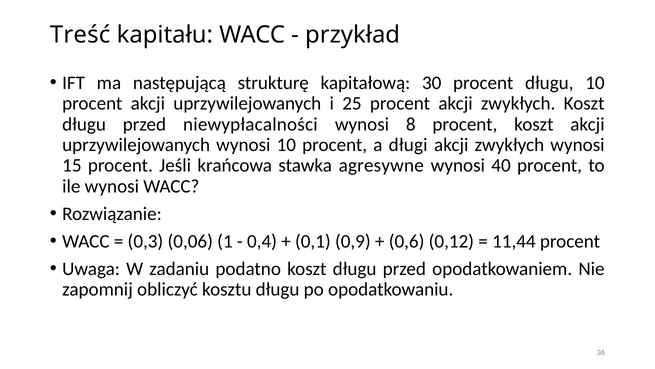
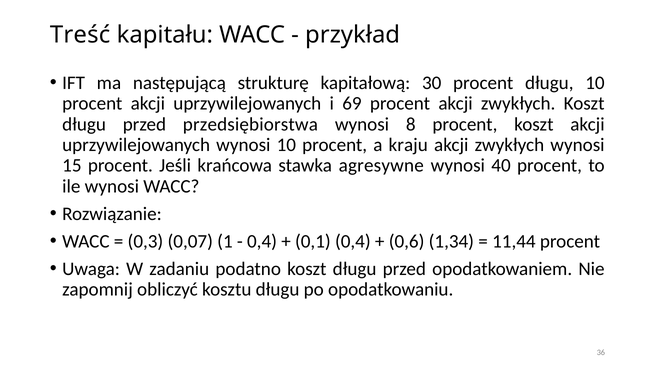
25: 25 -> 69
niewypłacalności: niewypłacalności -> przedsiębiorstwa
długi: długi -> kraju
0,06: 0,06 -> 0,07
0,1 0,9: 0,9 -> 0,4
0,12: 0,12 -> 1,34
